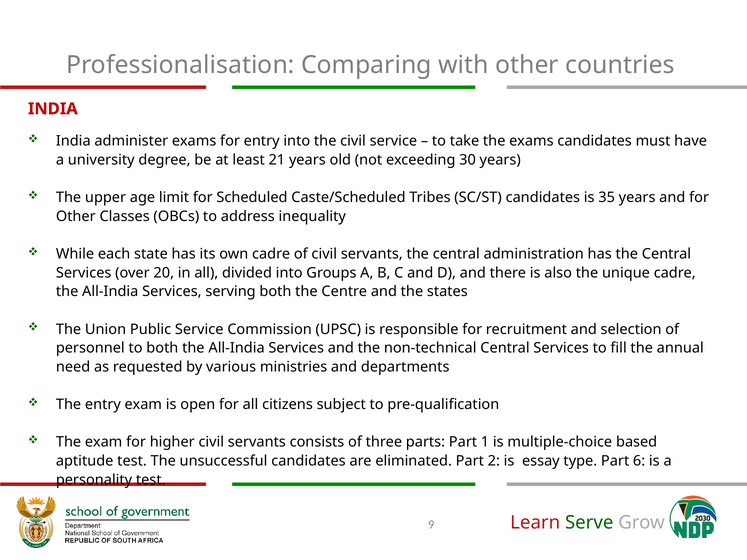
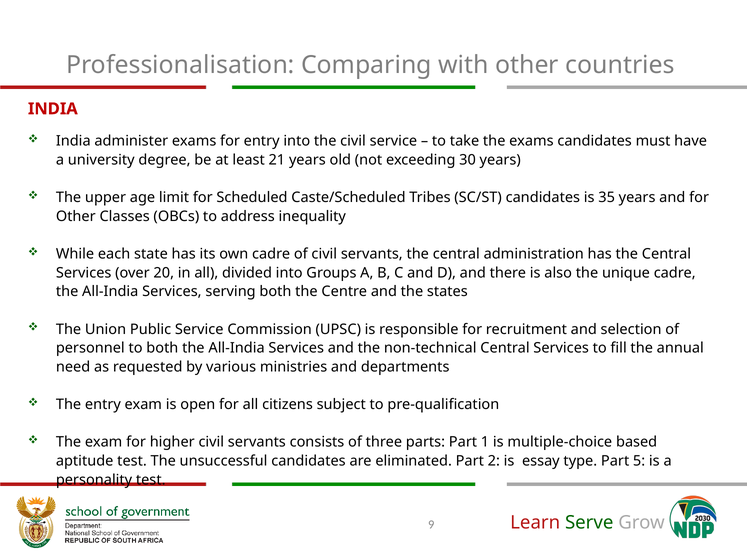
6: 6 -> 5
